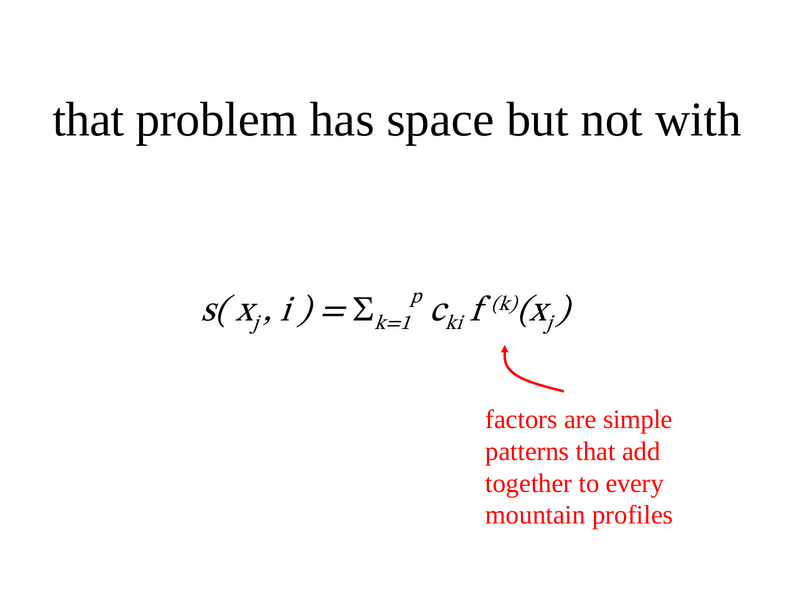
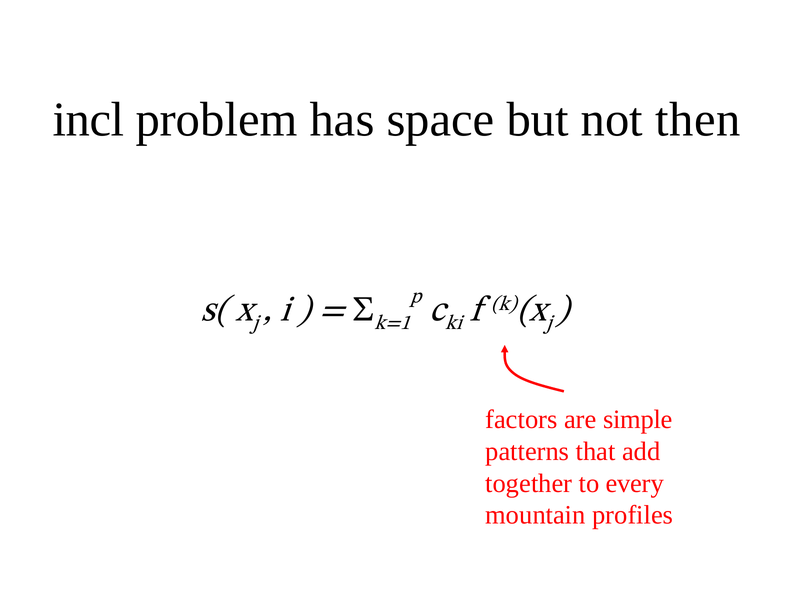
that at (89, 119): that -> incl
with: with -> then
